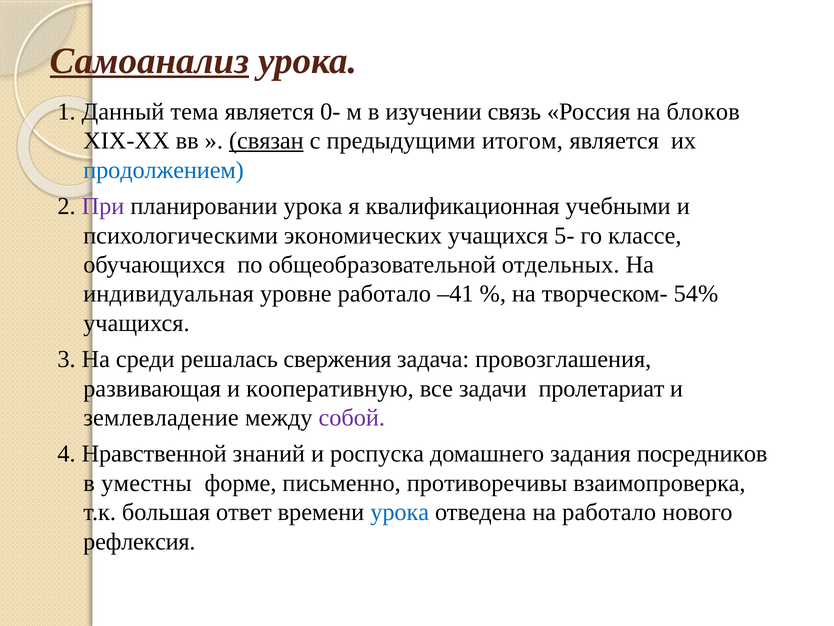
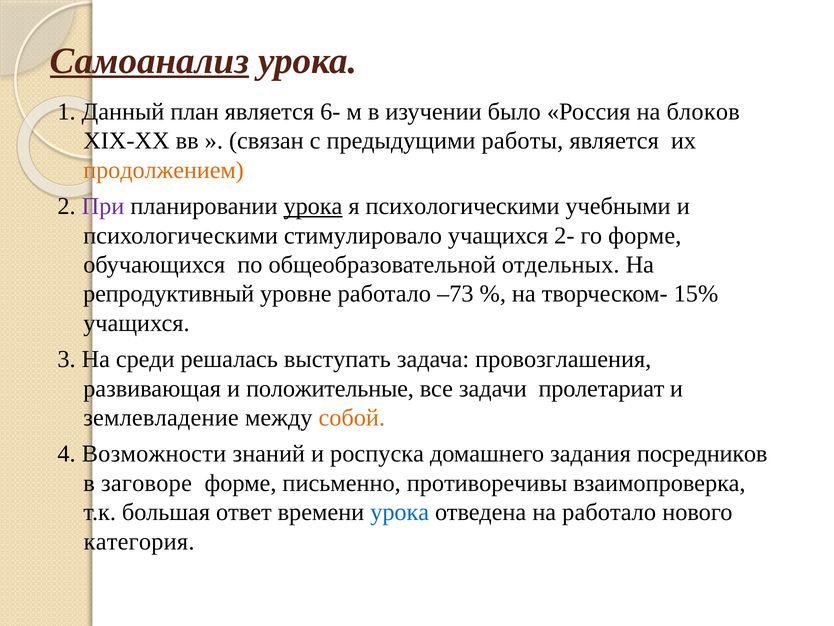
тема: тема -> план
0-: 0- -> 6-
связь: связь -> было
связан underline: present -> none
итогом: итогом -> работы
продолжением colour: blue -> orange
урока at (313, 206) underline: none -> present
я квалификационная: квалификационная -> психологическими
экономических: экономических -> стимулировало
5-: 5- -> 2-
го классе: классе -> форме
индивидуальная: индивидуальная -> репродуктивный
–41: –41 -> –73
54%: 54% -> 15%
свержения: свержения -> выступать
кооперативную: кооперативную -> положительные
собой colour: purple -> orange
Нравственной: Нравственной -> Возможности
уместны: уместны -> заговоре
рефлексия: рефлексия -> категория
